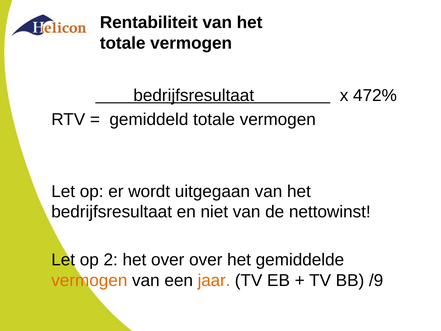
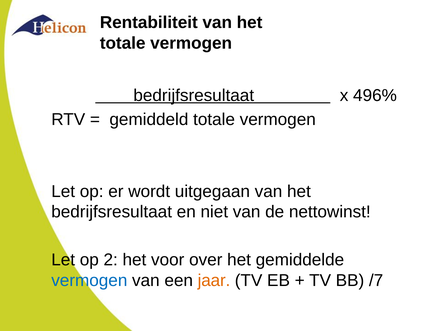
472%: 472% -> 496%
het over: over -> voor
vermogen at (89, 280) colour: orange -> blue
/9: /9 -> /7
